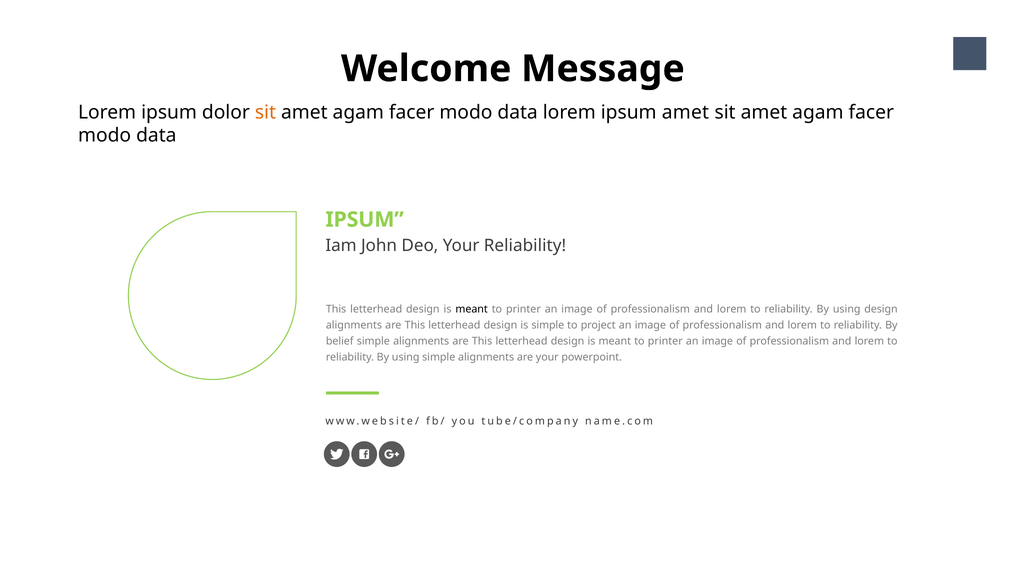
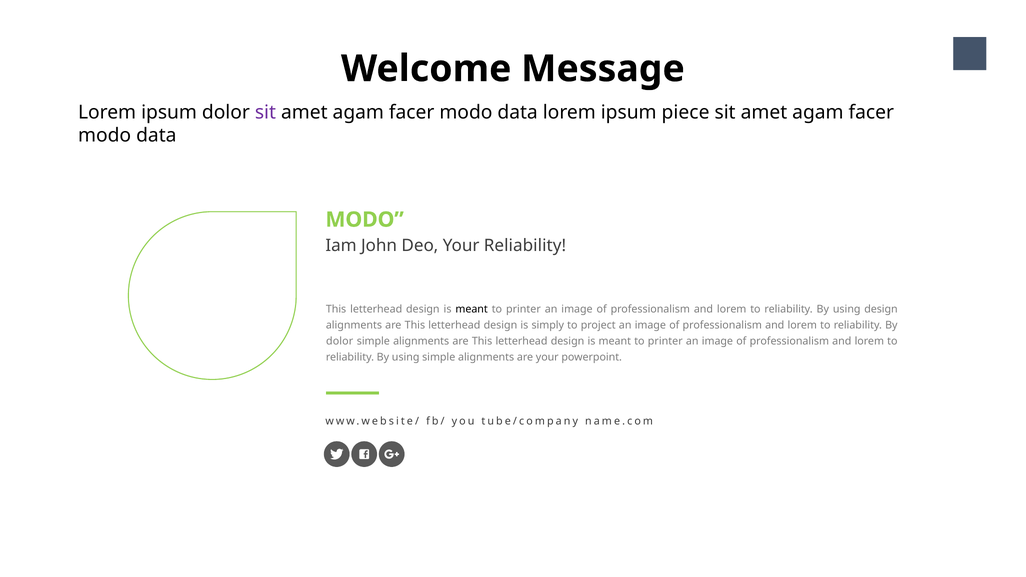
sit at (265, 112) colour: orange -> purple
ipsum amet: amet -> piece
IPSUM at (365, 220): IPSUM -> MODO
is simple: simple -> simply
belief at (340, 341): belief -> dolor
